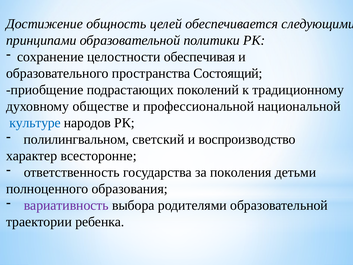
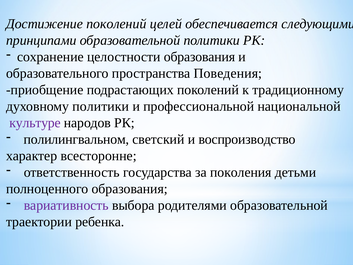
Достижение общность: общность -> поколений
целостности обеспечивая: обеспечивая -> образования
Состоящий: Состоящий -> Поведения
духовному обществе: обществе -> политики
культуре colour: blue -> purple
